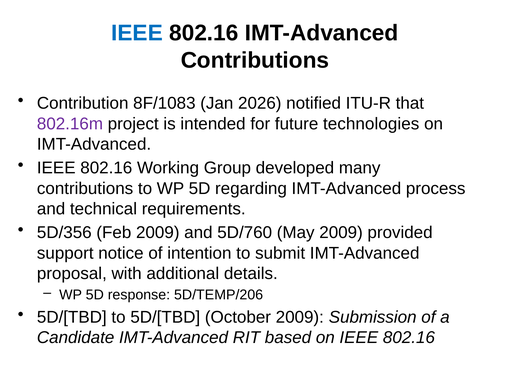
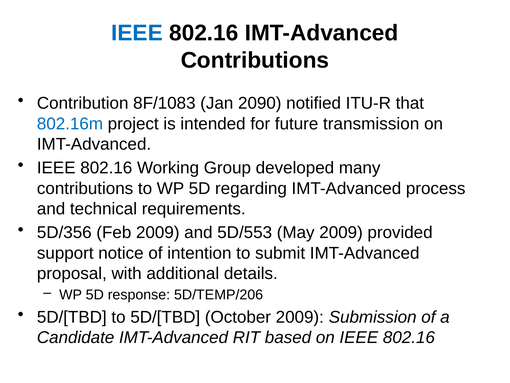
2026: 2026 -> 2090
802.16m colour: purple -> blue
technologies: technologies -> transmission
5D/760: 5D/760 -> 5D/553
